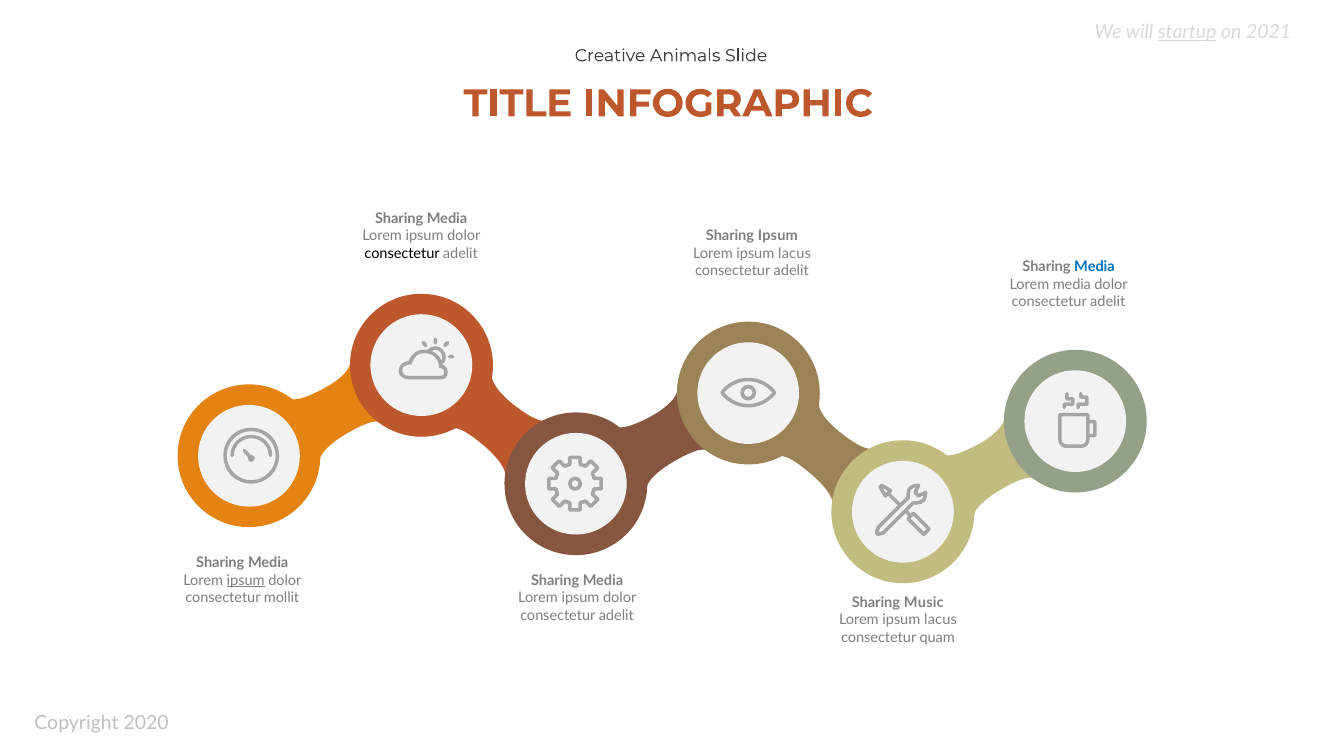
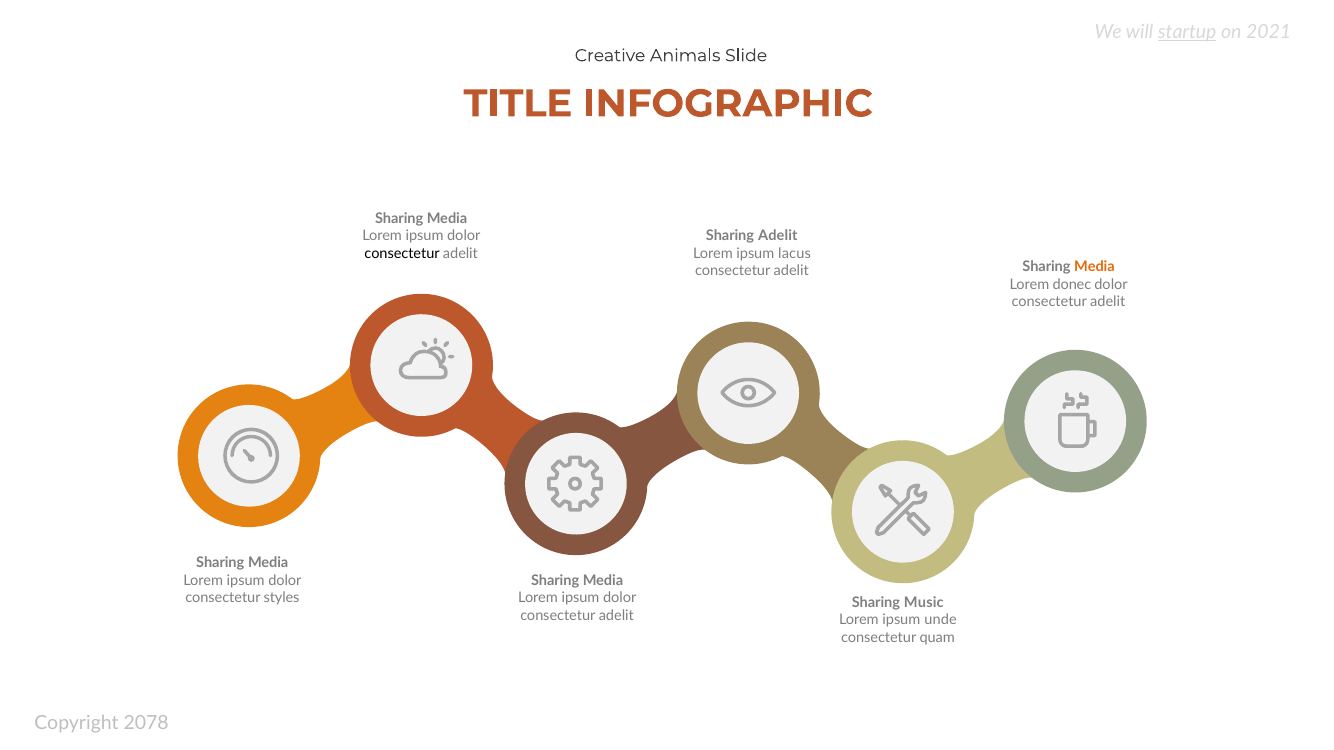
Sharing Ipsum: Ipsum -> Adelit
Media at (1094, 267) colour: blue -> orange
Lorem media: media -> donec
ipsum at (246, 581) underline: present -> none
mollit: mollit -> styles
lacus at (941, 620): lacus -> unde
2020: 2020 -> 2078
